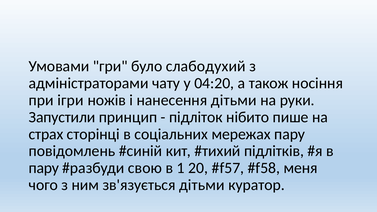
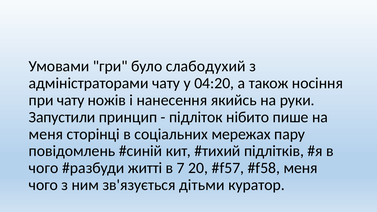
при ігри: ігри -> чату
нанесення дітьми: дітьми -> якийсь
страх at (46, 134): страх -> меня
пару at (44, 168): пару -> чого
свою: свою -> житті
1: 1 -> 7
